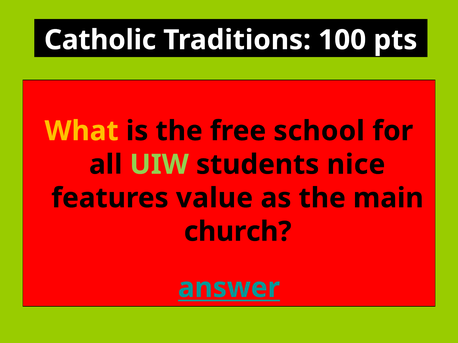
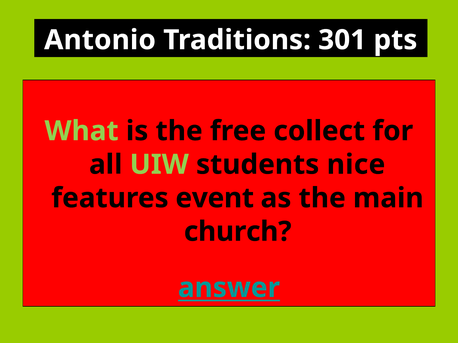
Catholic: Catholic -> Antonio
100: 100 -> 301
What colour: yellow -> light green
school: school -> collect
value: value -> event
